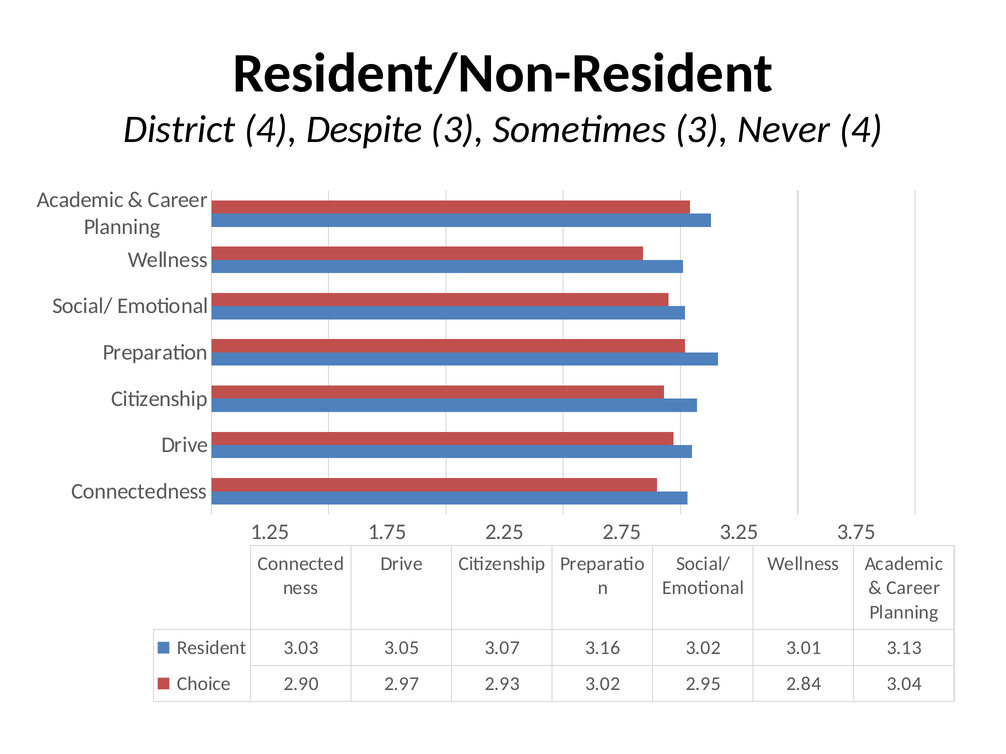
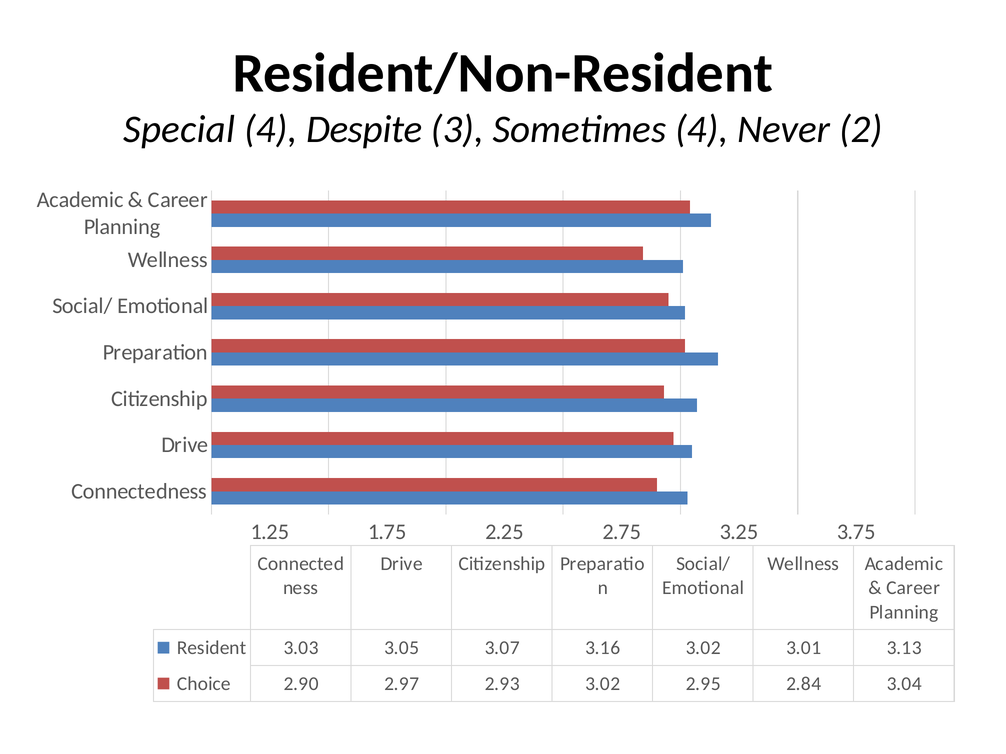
District: District -> Special
Sometimes 3: 3 -> 4
Never 4: 4 -> 2
